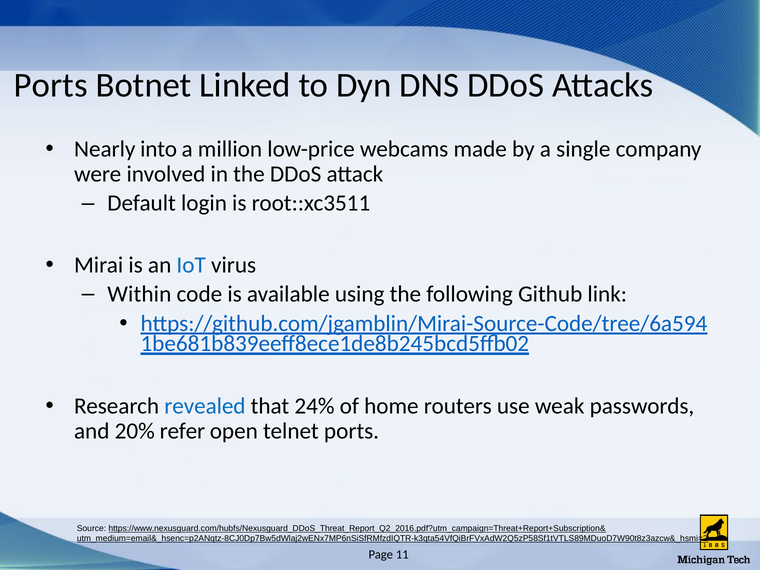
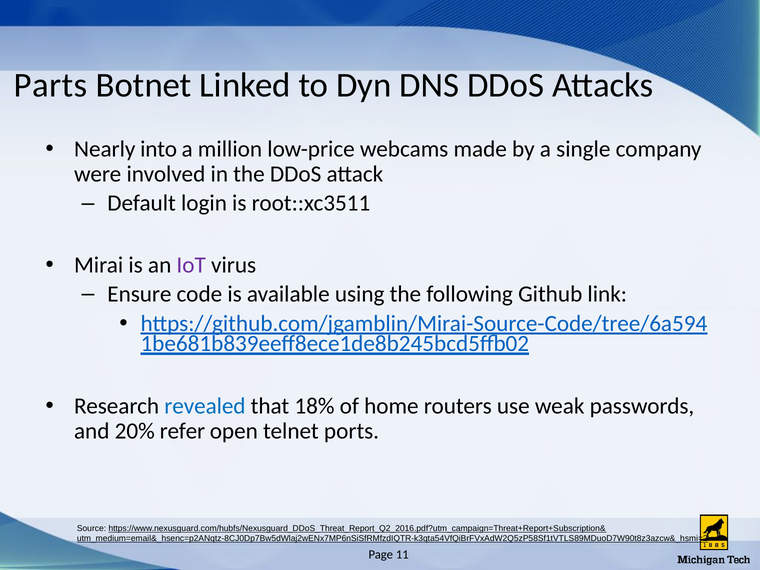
Ports at (51, 85): Ports -> Parts
IoT colour: blue -> purple
Within: Within -> Ensure
24%: 24% -> 18%
